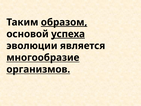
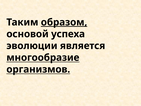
успеха underline: present -> none
